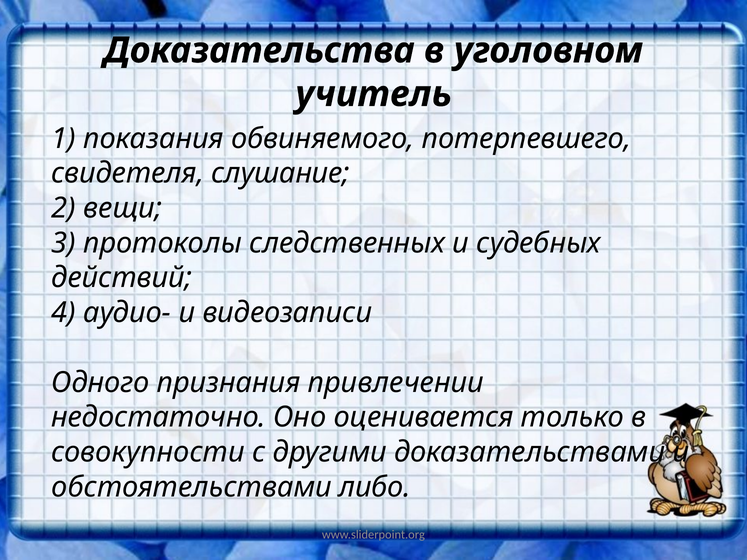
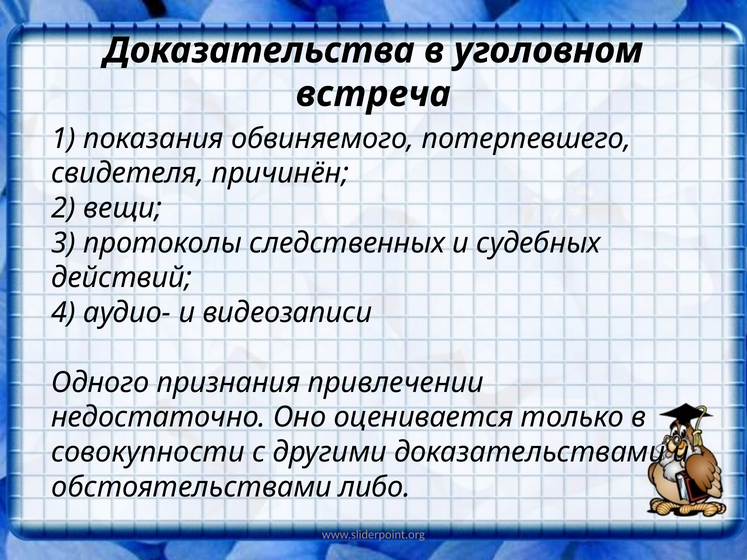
учитель: учитель -> встреча
слушание: слушание -> причинён
